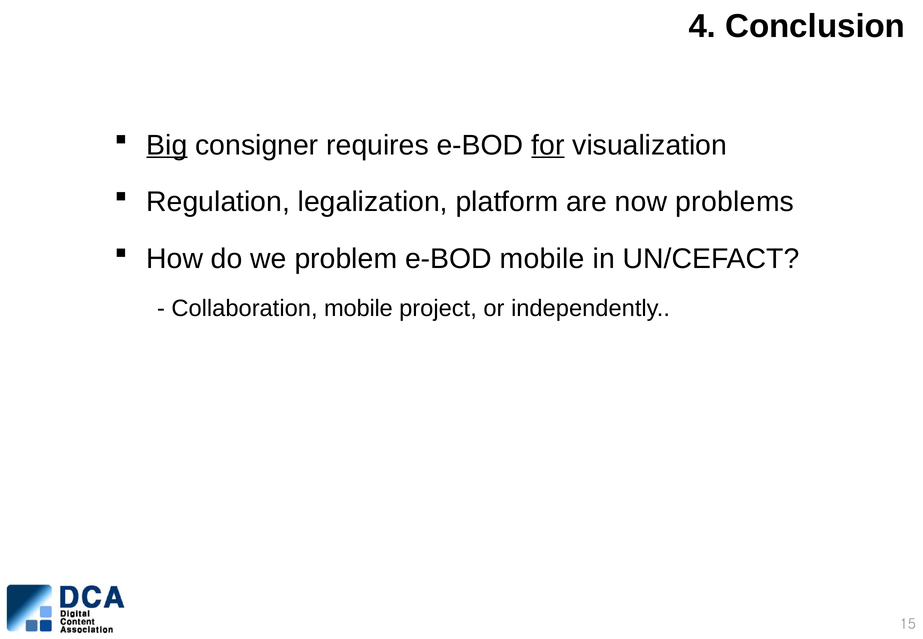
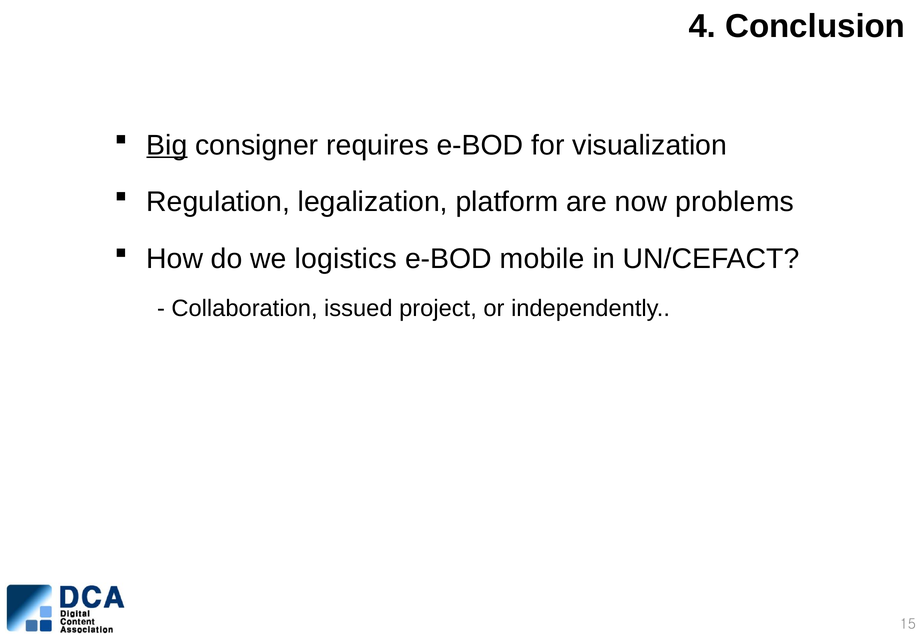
for underline: present -> none
problem: problem -> logistics
Collaboration mobile: mobile -> issued
